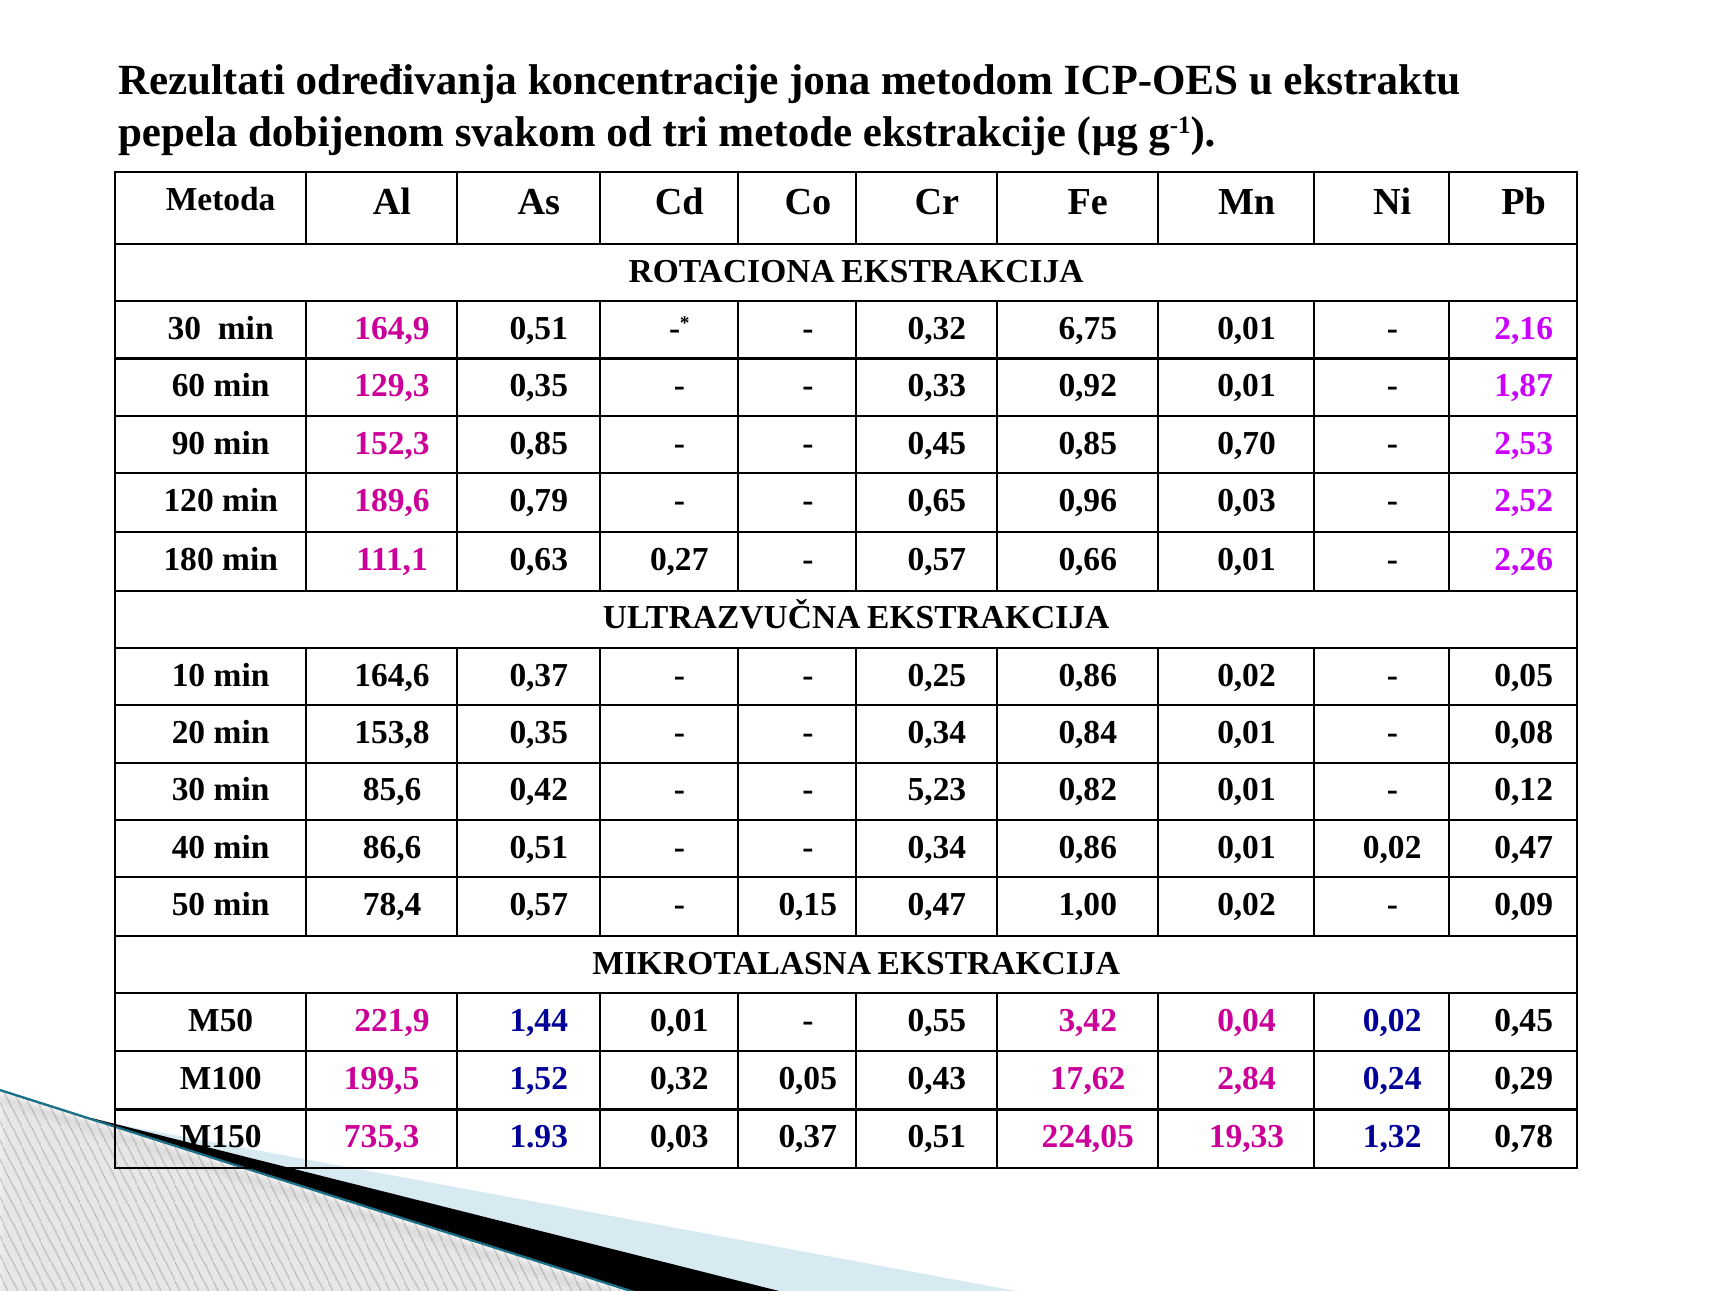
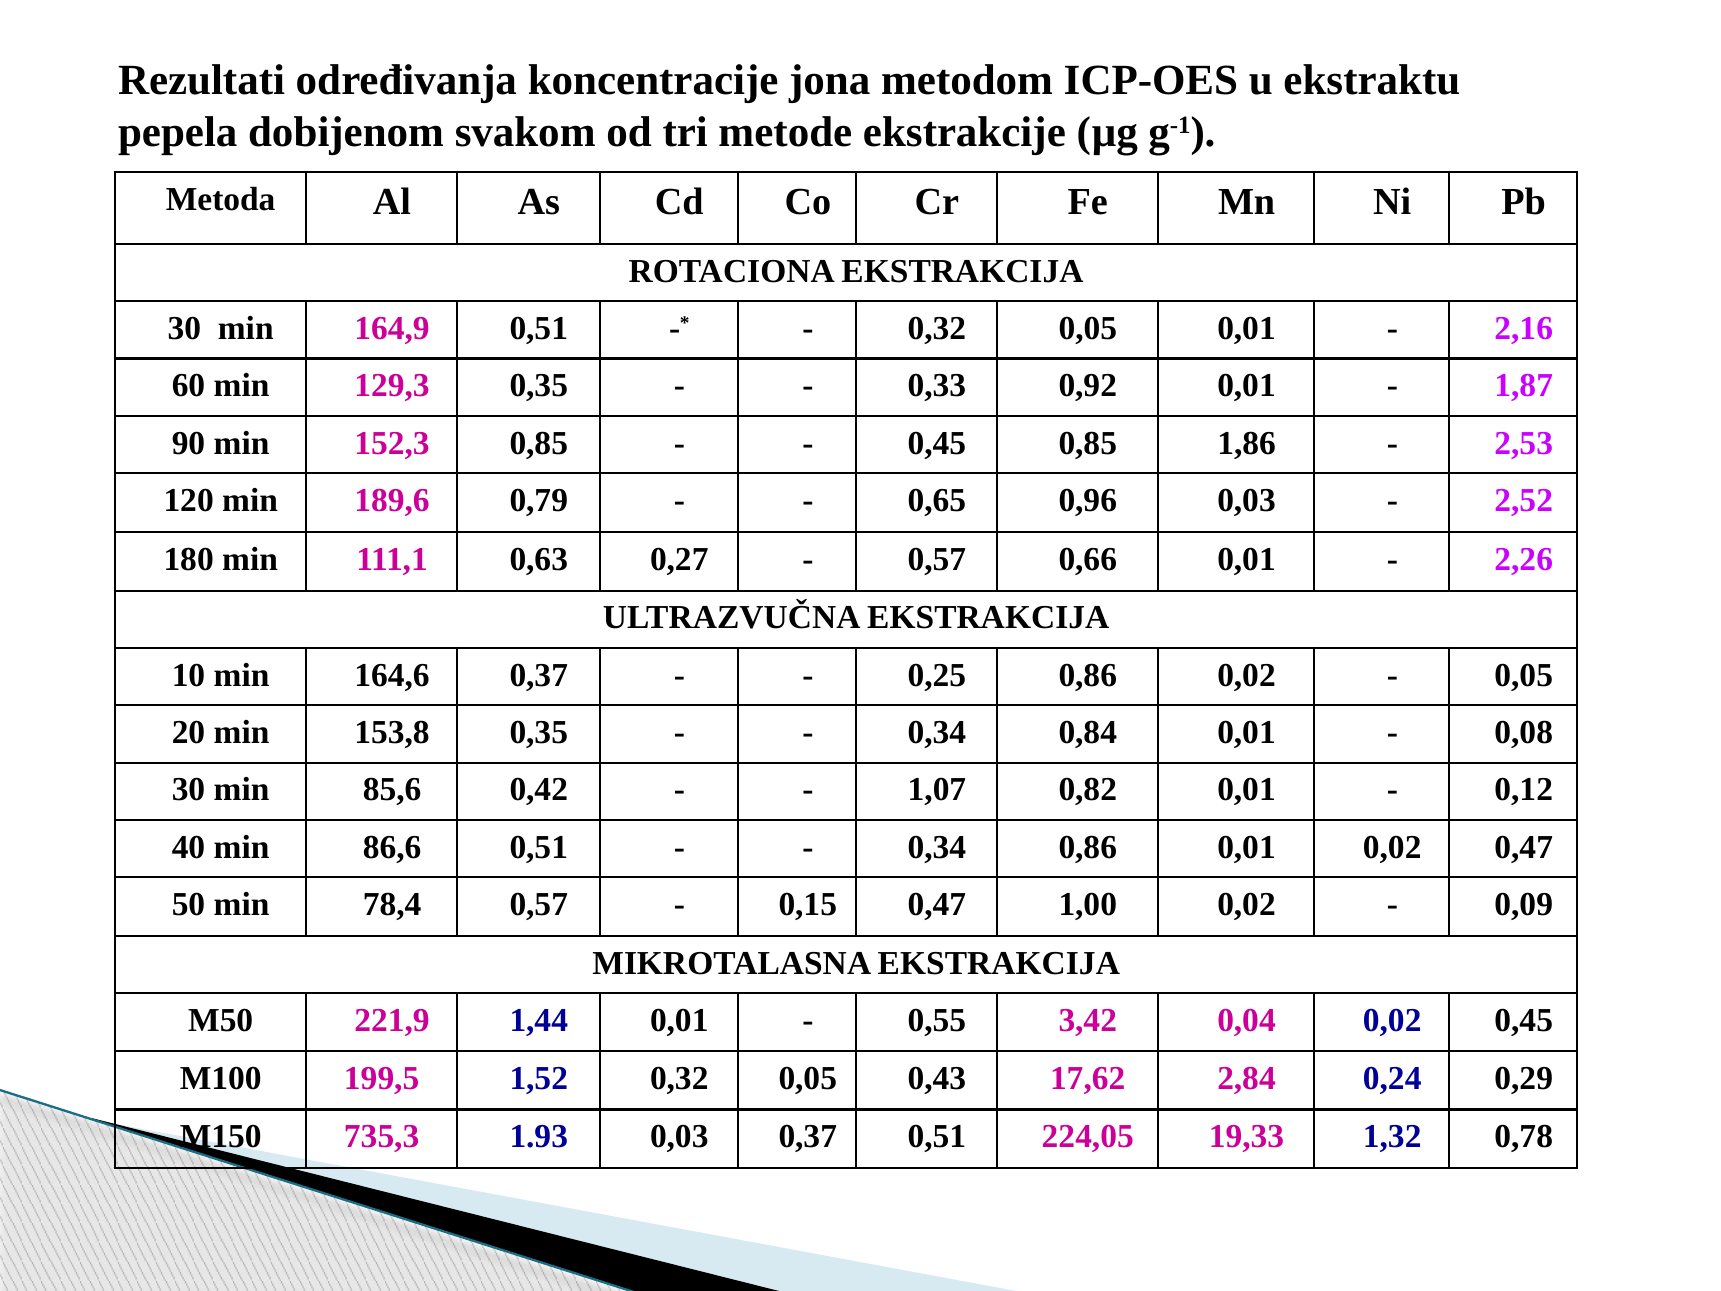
6,75 at (1088, 328): 6,75 -> 0,05
0,70: 0,70 -> 1,86
5,23: 5,23 -> 1,07
